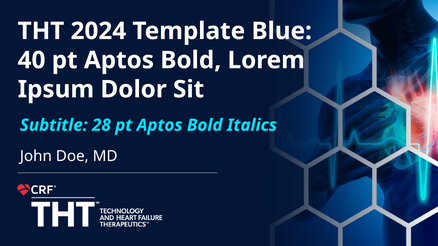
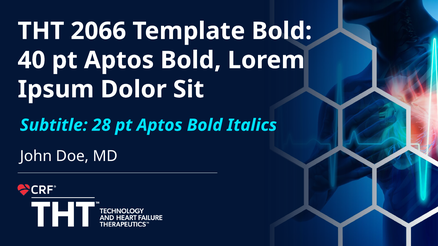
2024: 2024 -> 2066
Template Blue: Blue -> Bold
